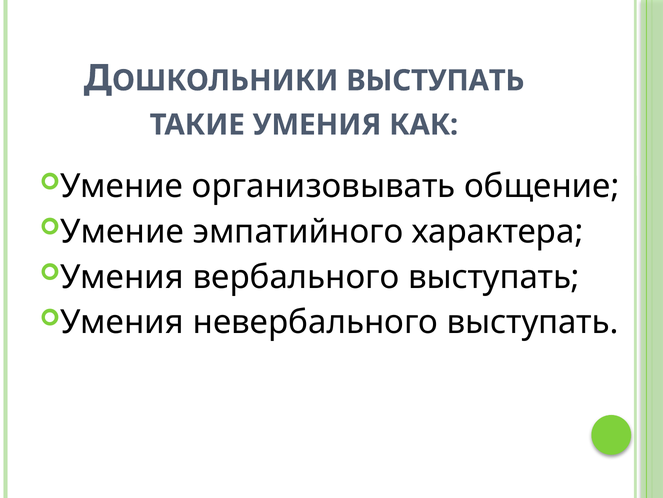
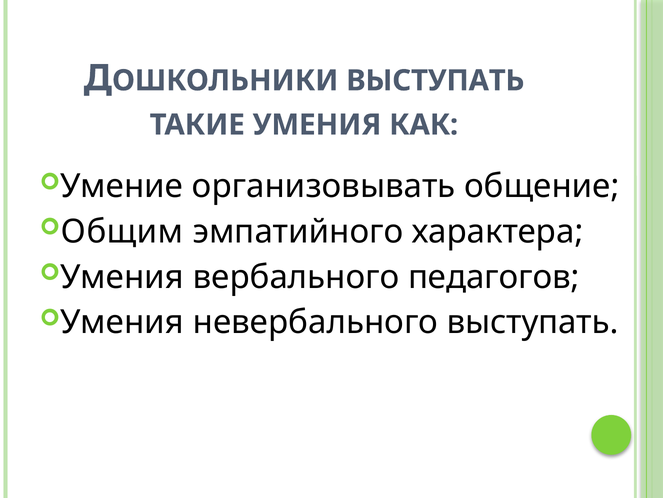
Умение at (122, 231): Умение -> Общим
вербального выступать: выступать -> педагогов
